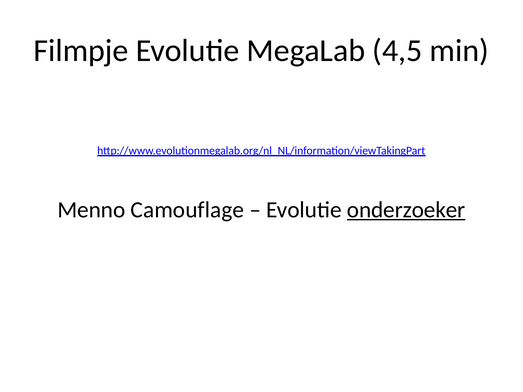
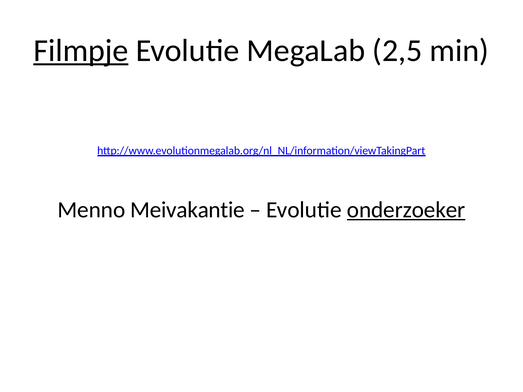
Filmpje underline: none -> present
4,5: 4,5 -> 2,5
Camouflage: Camouflage -> Meivakantie
